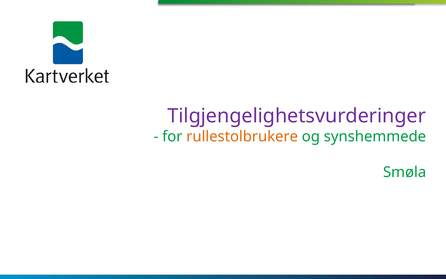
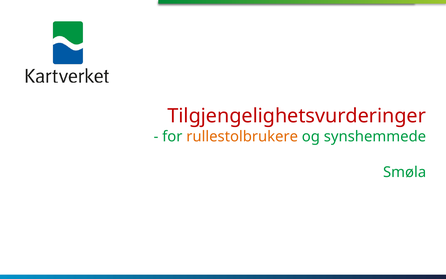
Tilgjengelighetsvurderinger colour: purple -> red
